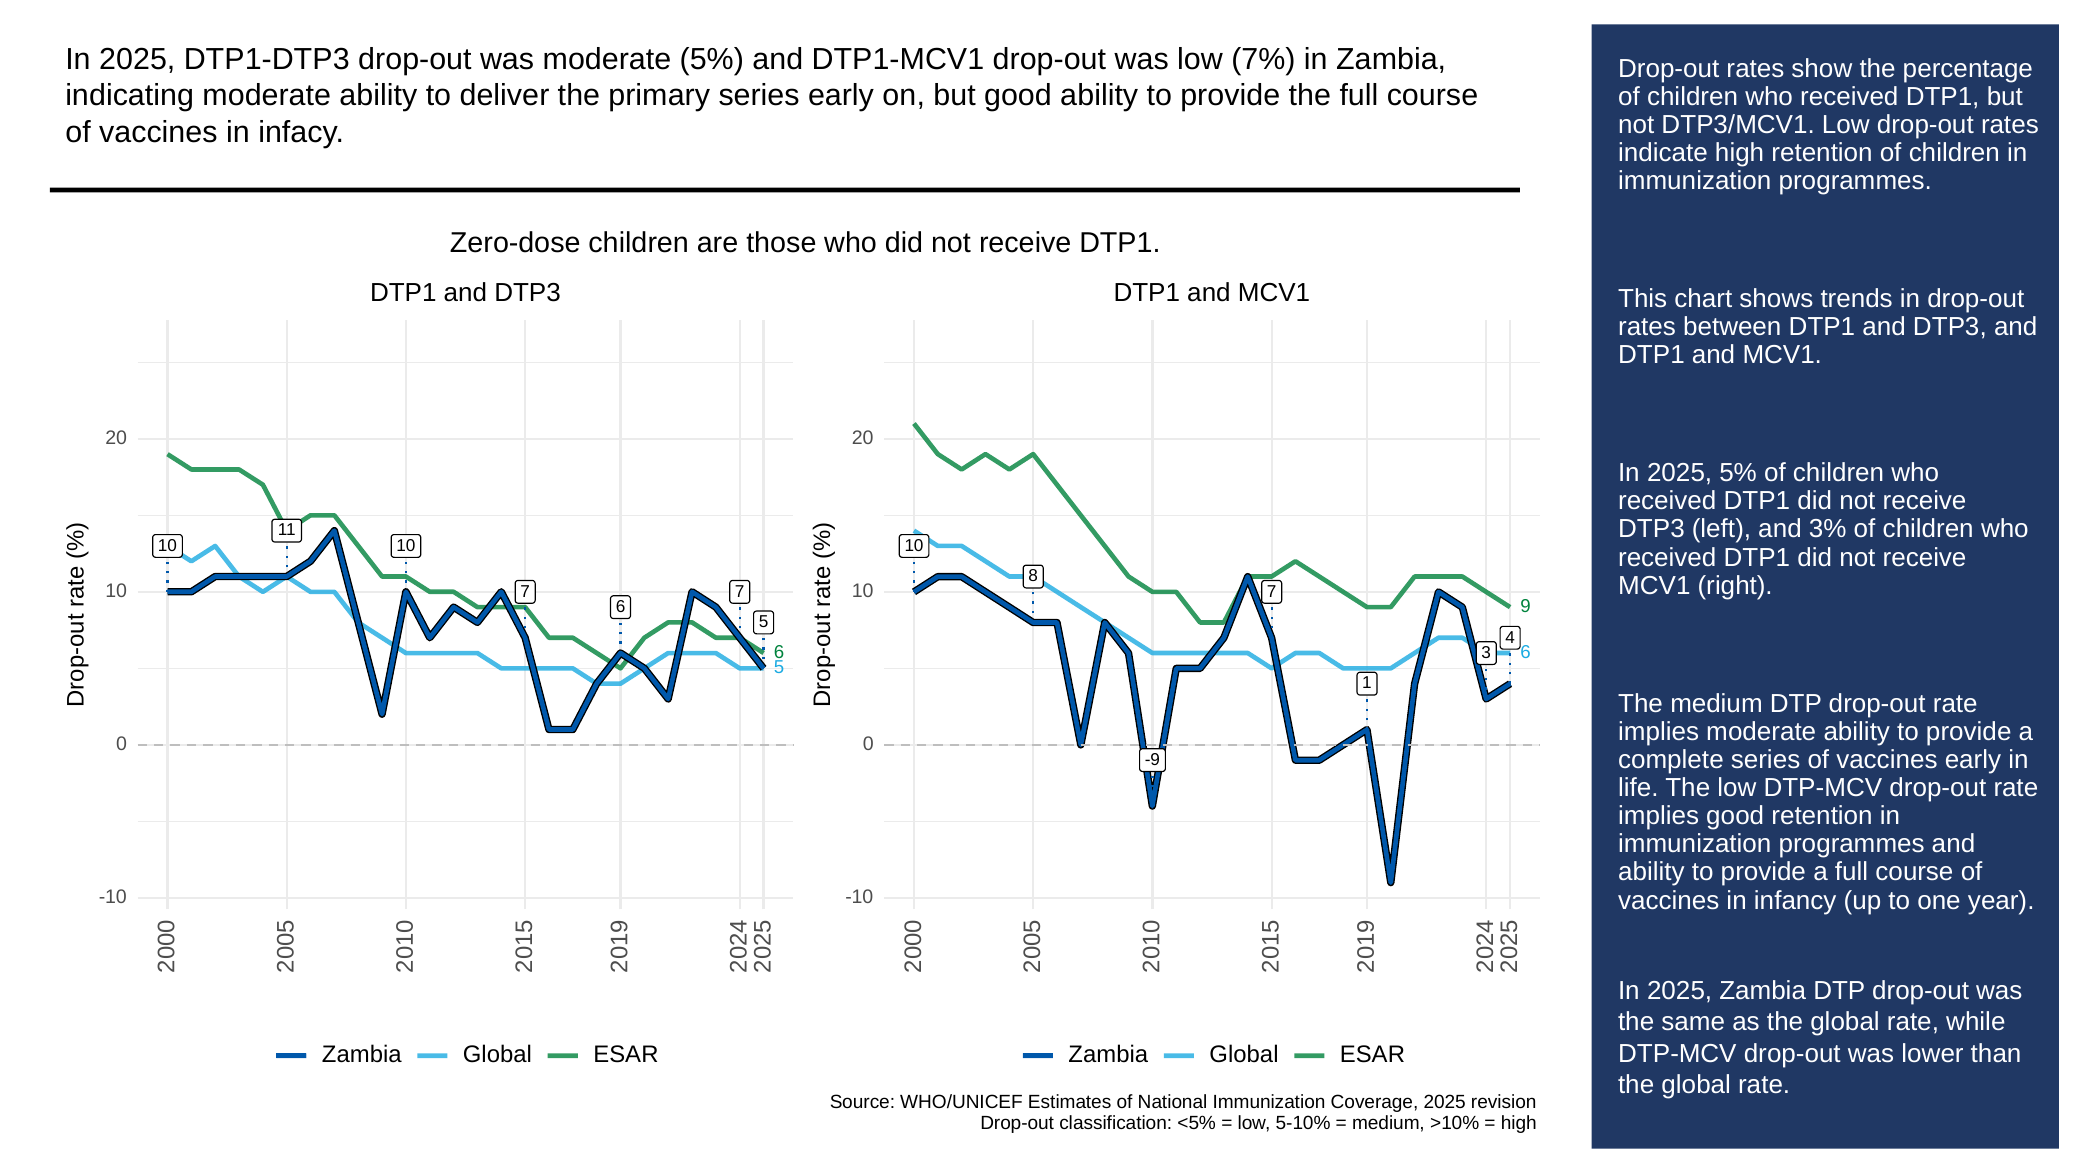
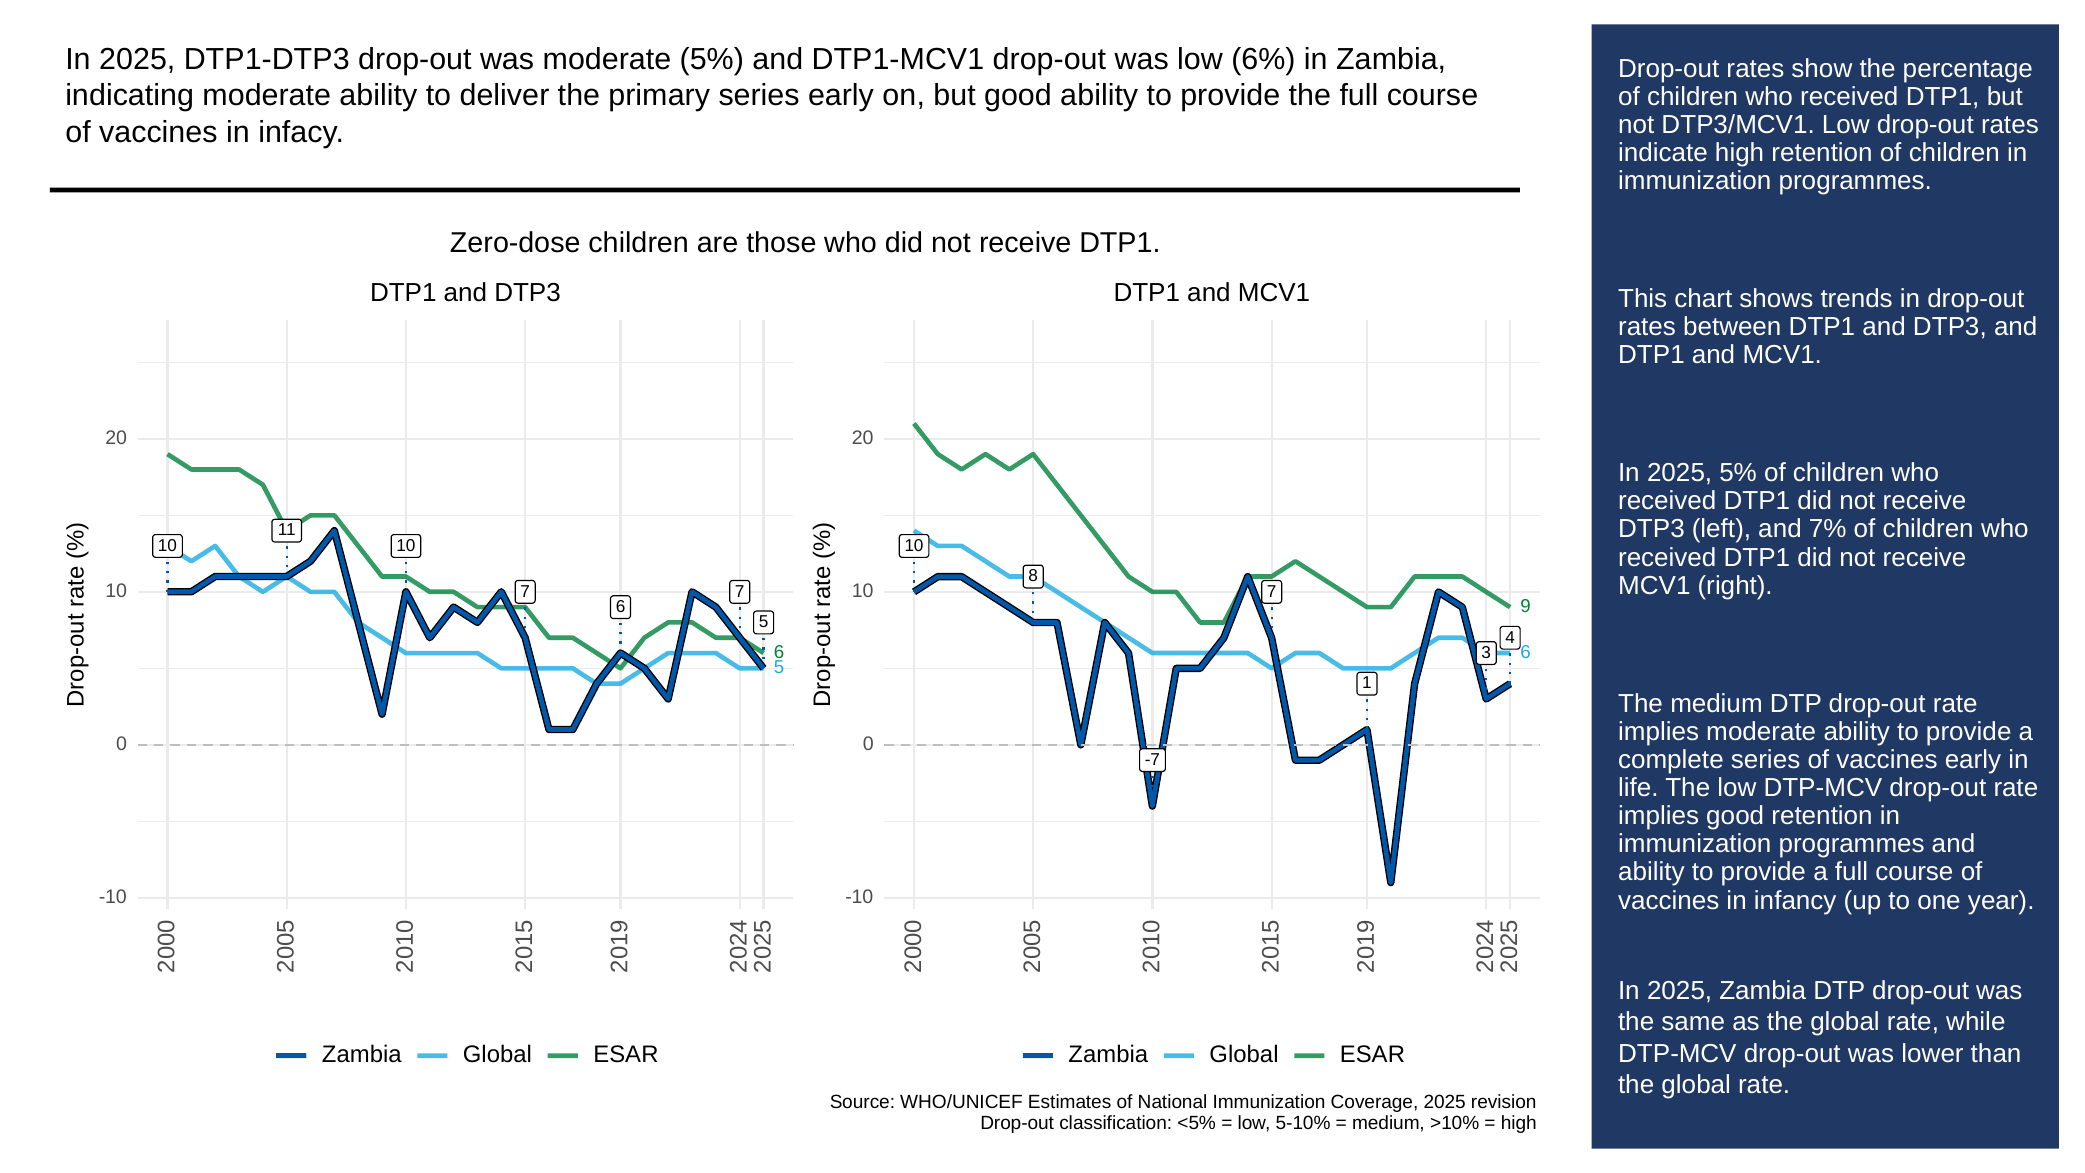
7%: 7% -> 6%
3%: 3% -> 7%
-9: -9 -> -7
